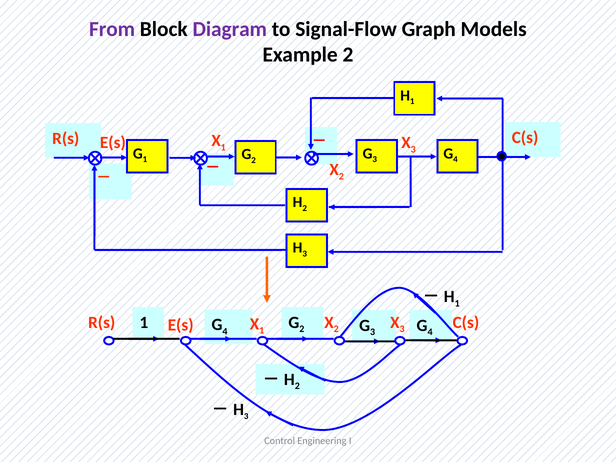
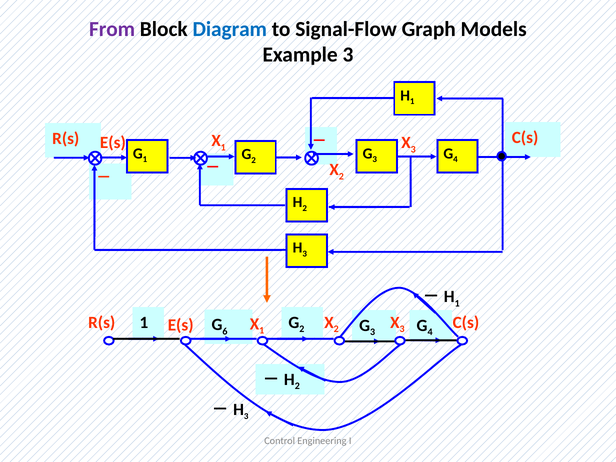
Diagram colour: purple -> blue
Example 2: 2 -> 3
4 at (225, 331): 4 -> 6
